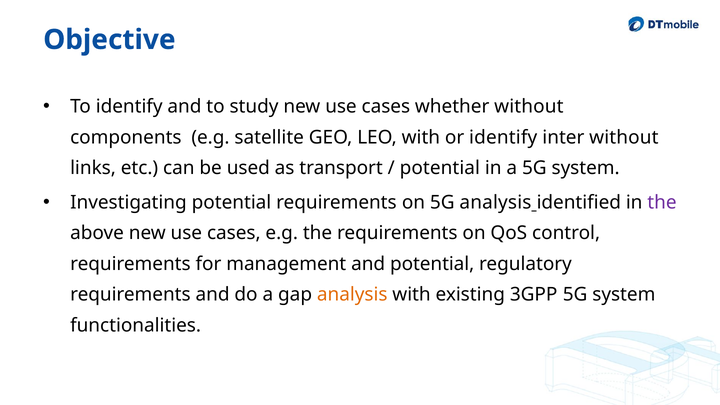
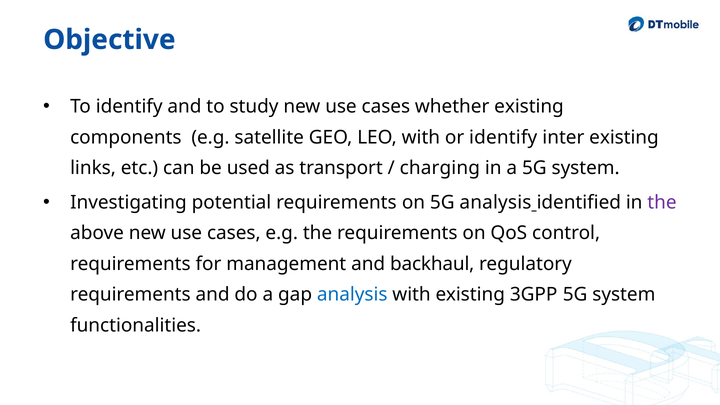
whether without: without -> existing
inter without: without -> existing
potential at (440, 168): potential -> charging
and potential: potential -> backhaul
analysis at (352, 295) colour: orange -> blue
